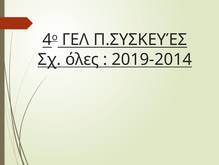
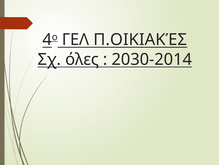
Π.ΣΥΣΚΕΥΈΣ: Π.ΣΥΣΚΕΥΈΣ -> Π.ΟΙΚΙΑΚΈΣ
2019-2014: 2019-2014 -> 2030-2014
